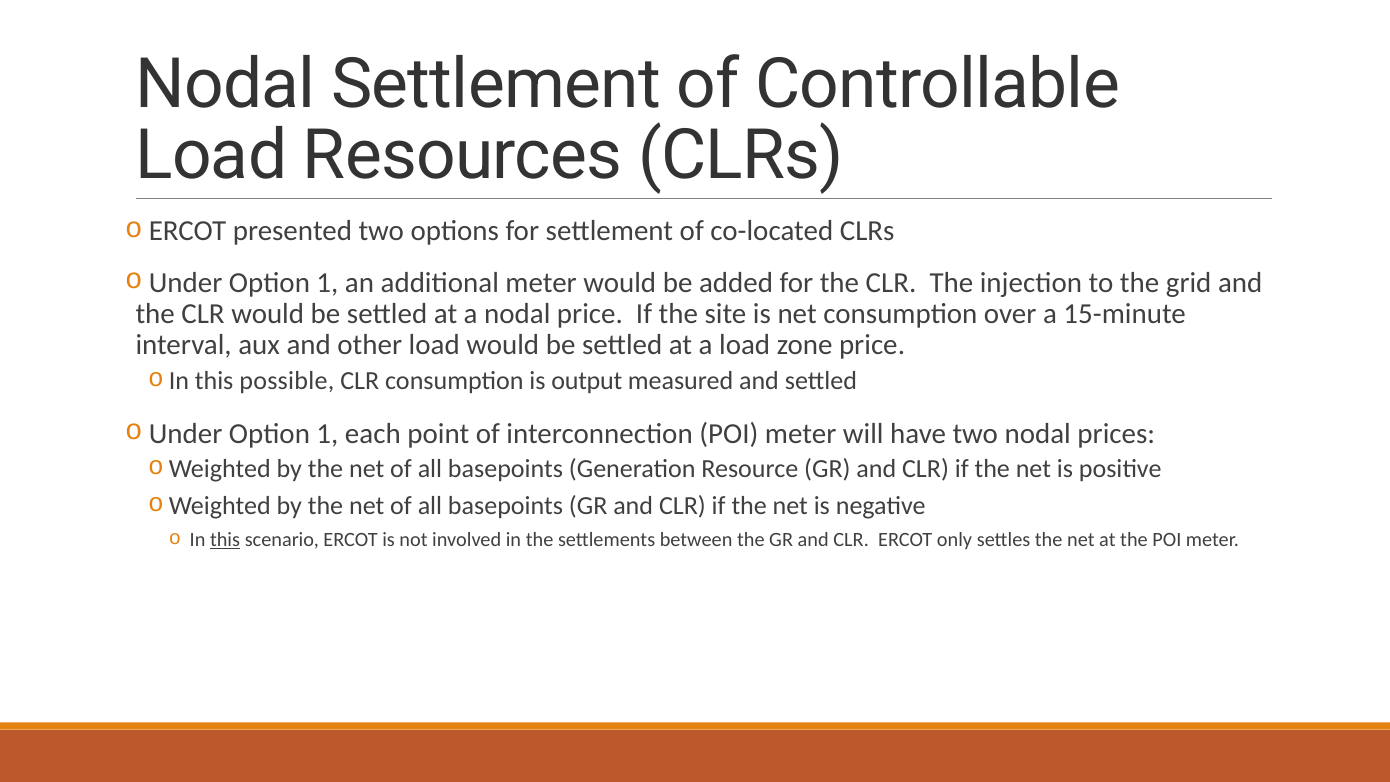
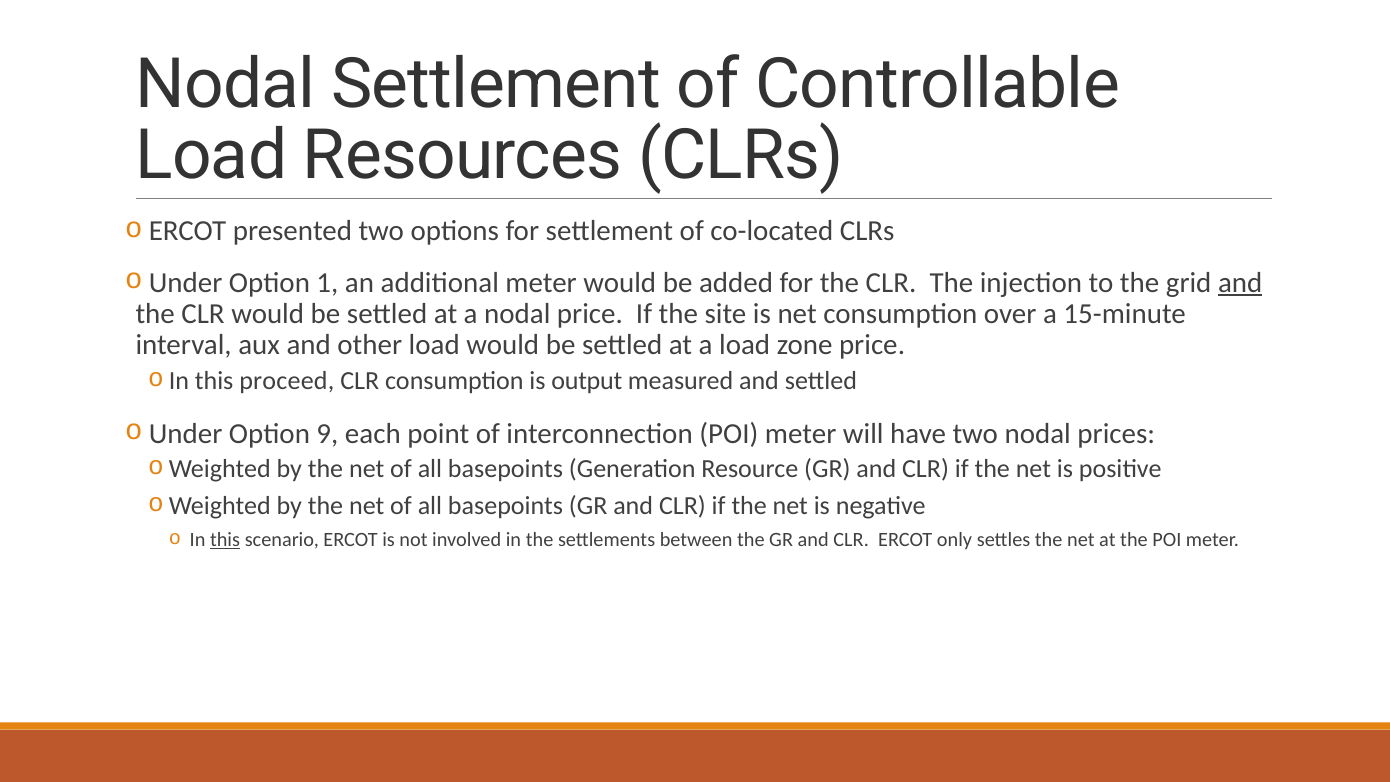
and at (1240, 283) underline: none -> present
possible: possible -> proceed
1 at (327, 434): 1 -> 9
